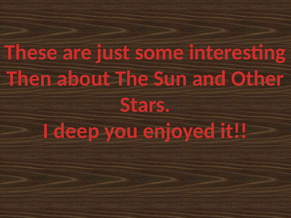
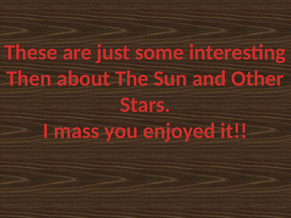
deep: deep -> mass
